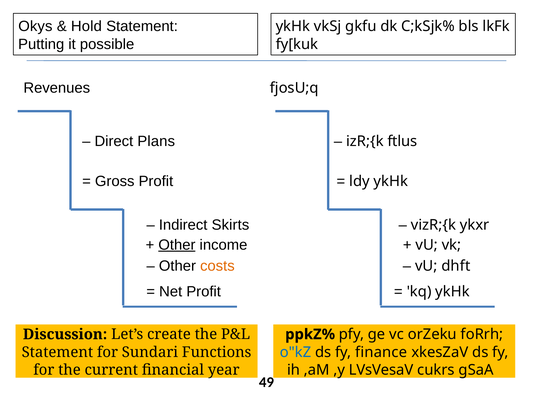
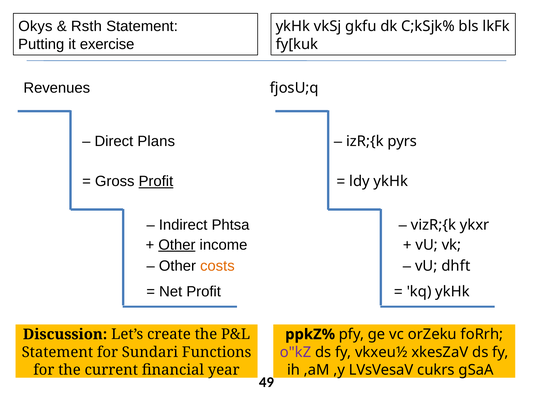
Hold: Hold -> Rsth
possible: possible -> exercise
ftlus: ftlus -> pyrs
Profit at (156, 181) underline: none -> present
Skirts: Skirts -> Phtsa
o"kZ colour: blue -> purple
finance: finance -> vkxeu½
